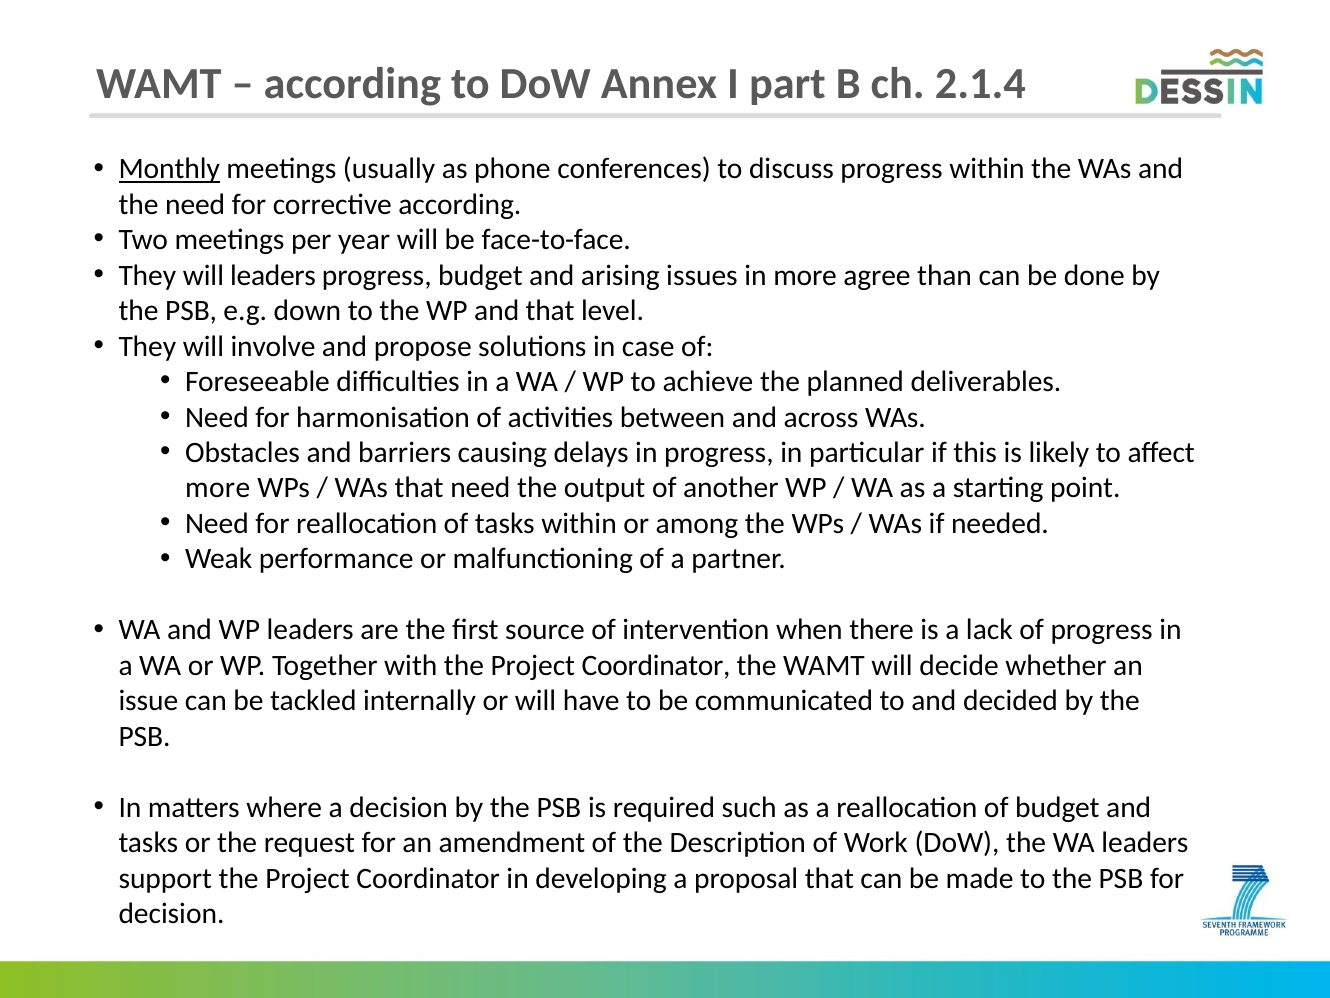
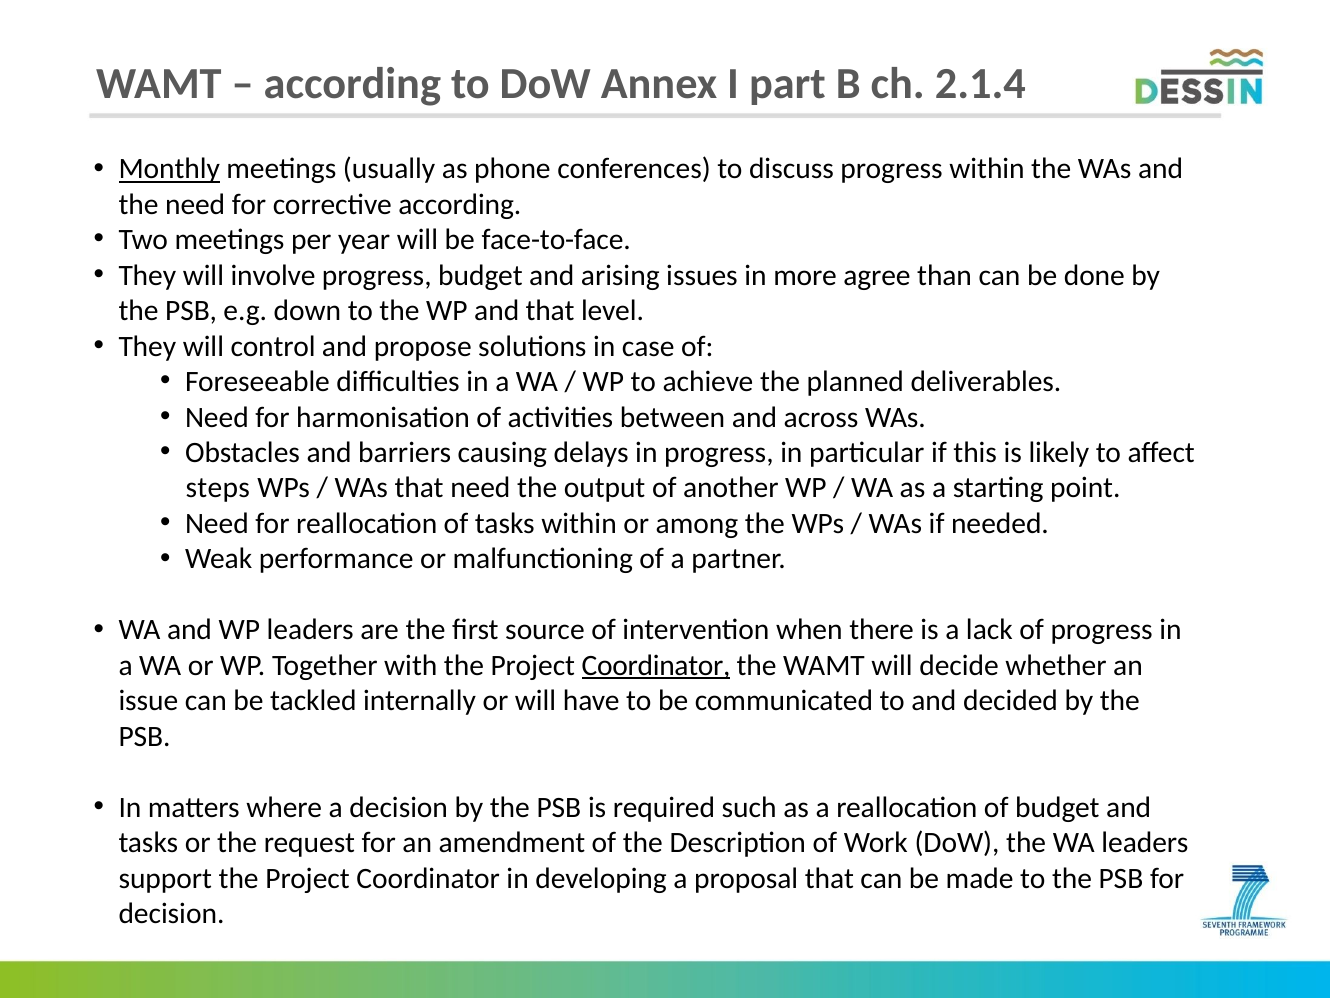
will leaders: leaders -> involve
involve: involve -> control
more at (218, 488): more -> steps
Coordinator at (656, 665) underline: none -> present
